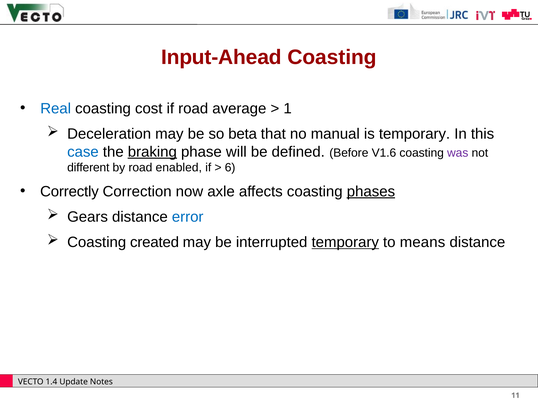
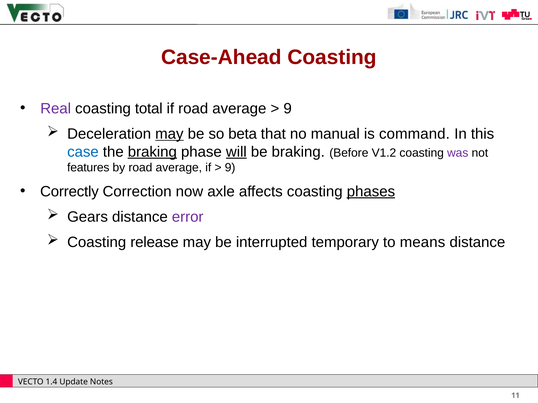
Input-Ahead: Input-Ahead -> Case-Ahead
Real colour: blue -> purple
cost: cost -> total
1 at (288, 109): 1 -> 9
may at (169, 134) underline: none -> present
is temporary: temporary -> command
will underline: none -> present
be defined: defined -> braking
V1.6: V1.6 -> V1.2
different: different -> features
by road enabled: enabled -> average
6 at (230, 168): 6 -> 9
error colour: blue -> purple
created: created -> release
temporary at (345, 243) underline: present -> none
